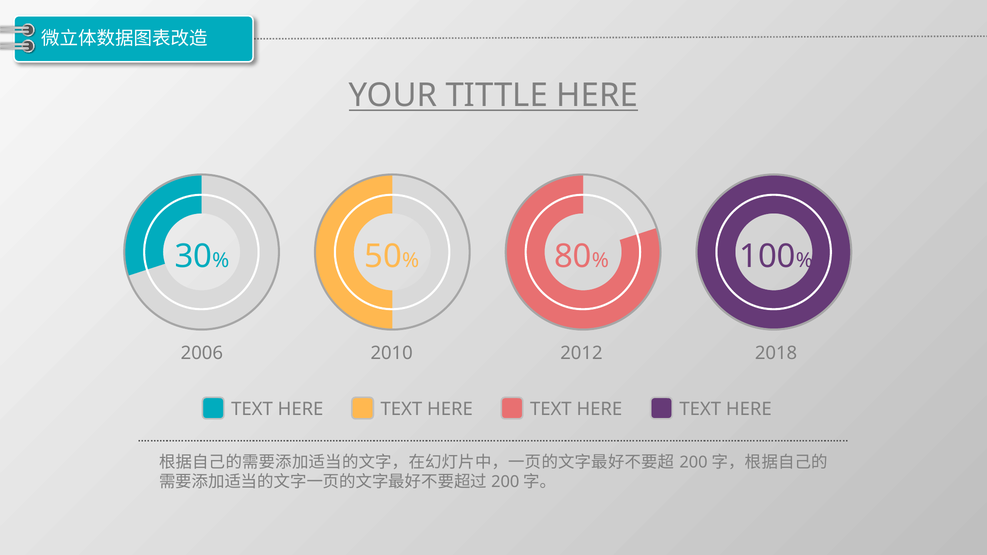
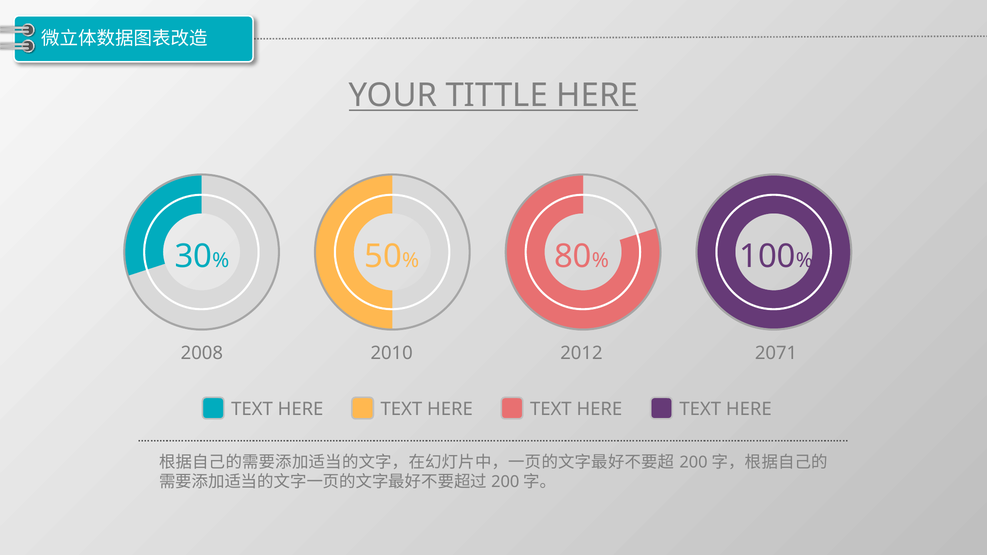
2006: 2006 -> 2008
2018: 2018 -> 2071
